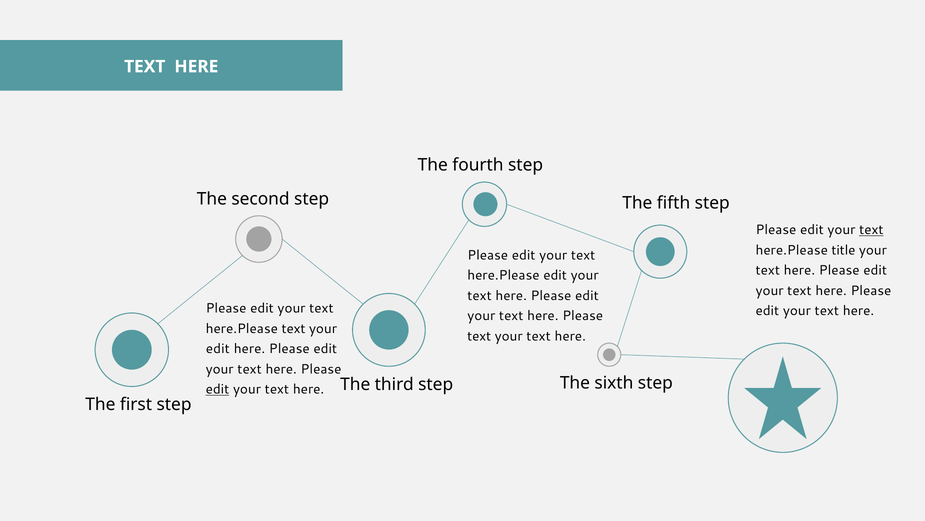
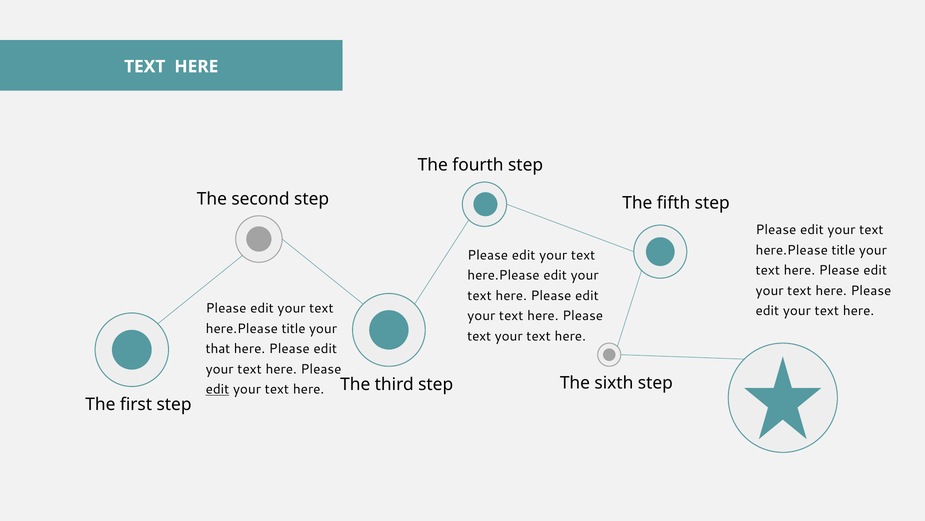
text at (871, 230) underline: present -> none
text at (294, 328): text -> title
edit at (218, 348): edit -> that
